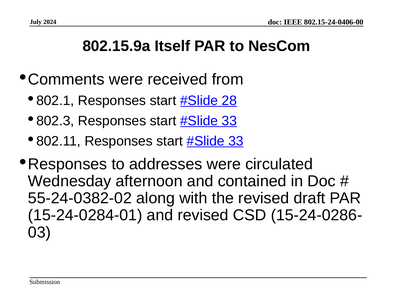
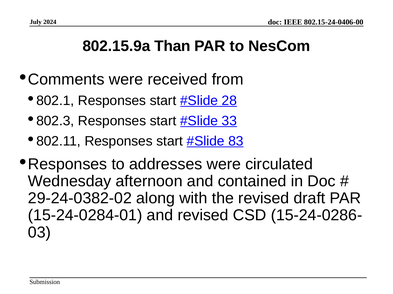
Itself: Itself -> Than
33 at (236, 141): 33 -> 83
55-24-0382-02: 55-24-0382-02 -> 29-24-0382-02
